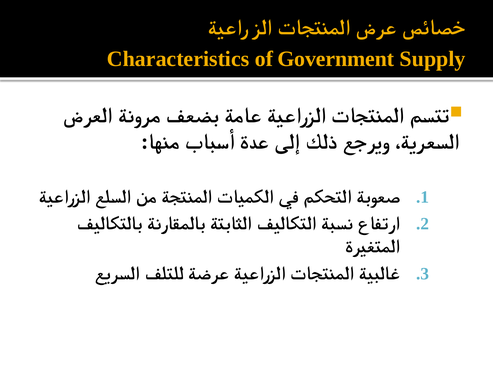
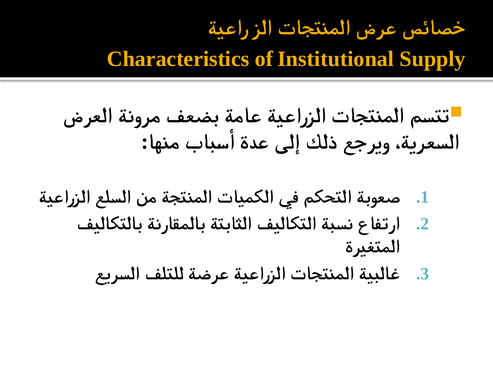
Government: Government -> Institutional
